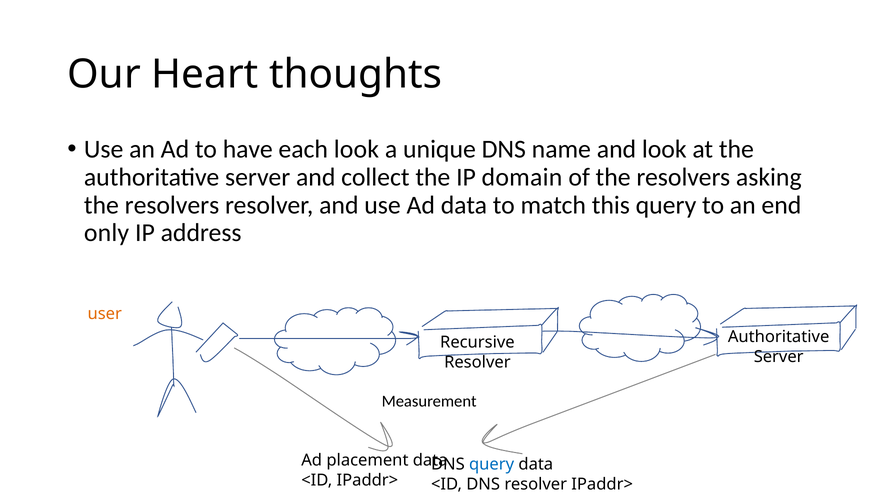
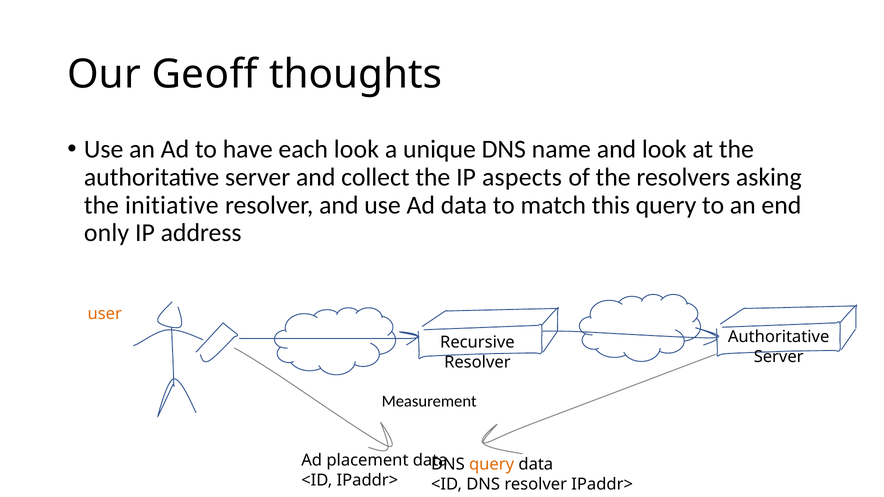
Heart: Heart -> Geoff
domain: domain -> aspects
resolvers at (172, 205): resolvers -> initiative
query at (492, 465) colour: blue -> orange
